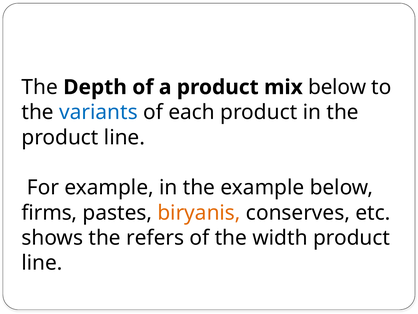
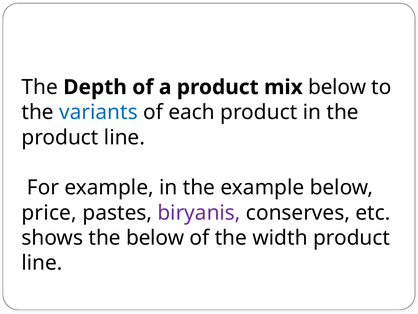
firms: firms -> price
biryanis colour: orange -> purple
the refers: refers -> below
